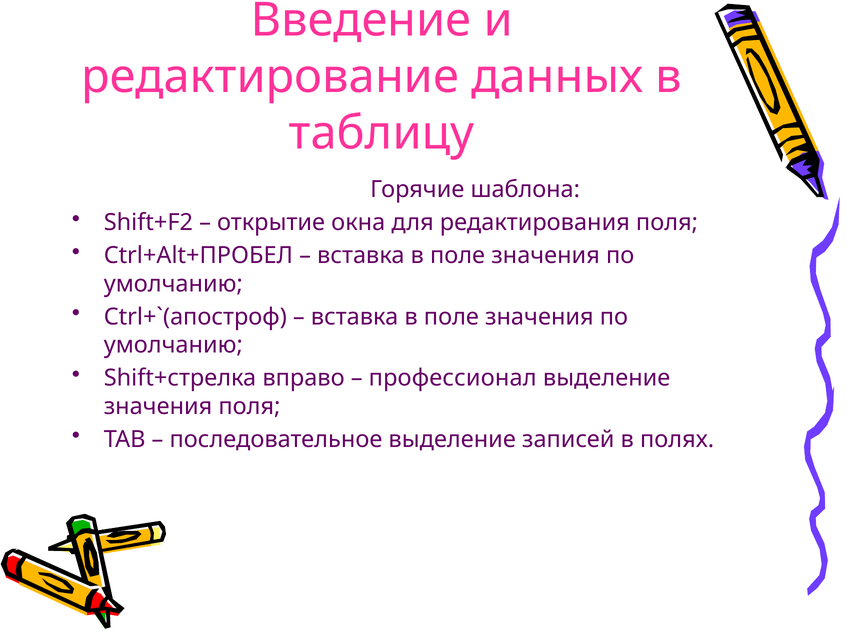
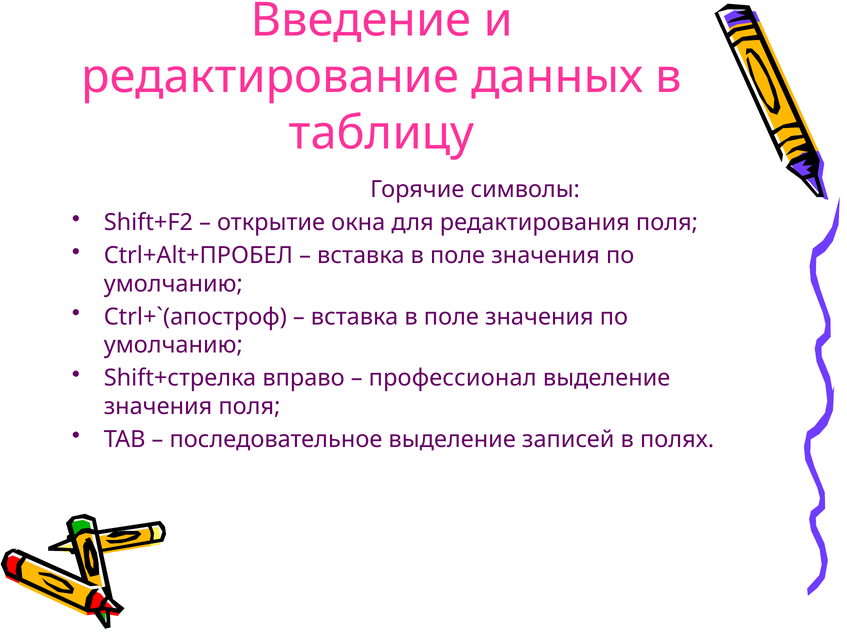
шаблона: шаблона -> символы
